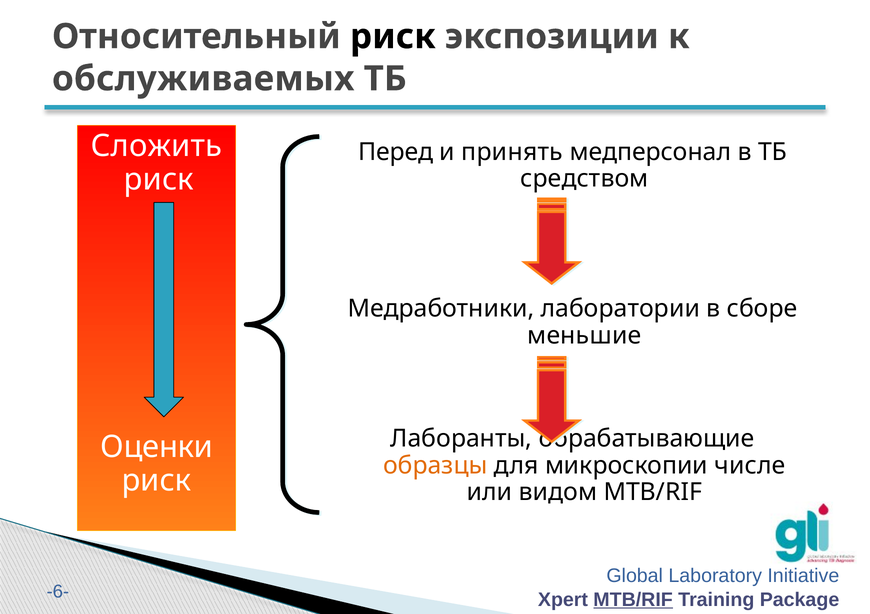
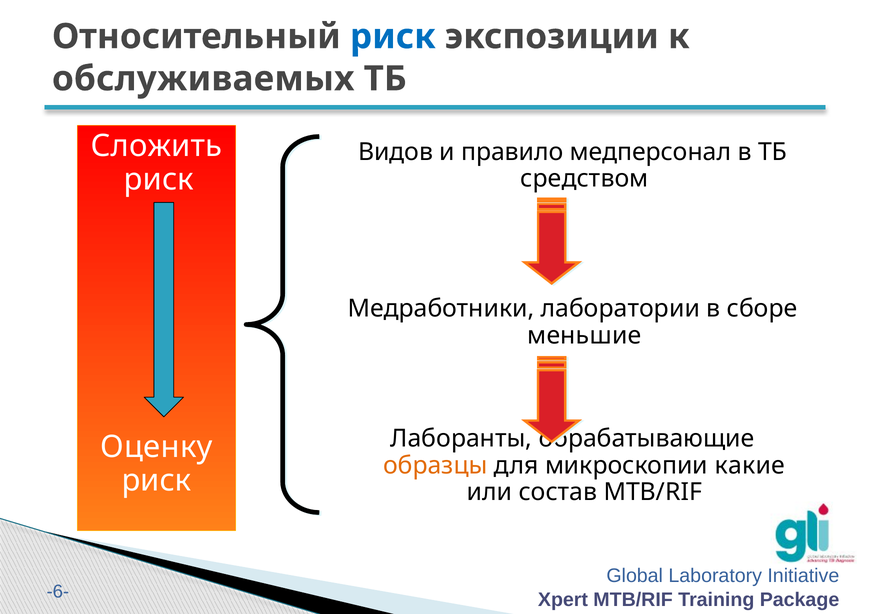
риск at (393, 37) colour: black -> blue
Перед: Перед -> Видов
принять: принять -> правило
Оценки: Оценки -> Оценку
числе: числе -> какие
видом: видом -> состав
MTB/RIF at (633, 600) underline: present -> none
